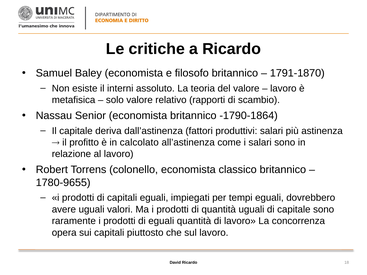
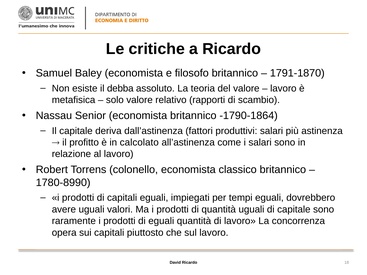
interni: interni -> debba
1780-9655: 1780-9655 -> 1780-8990
